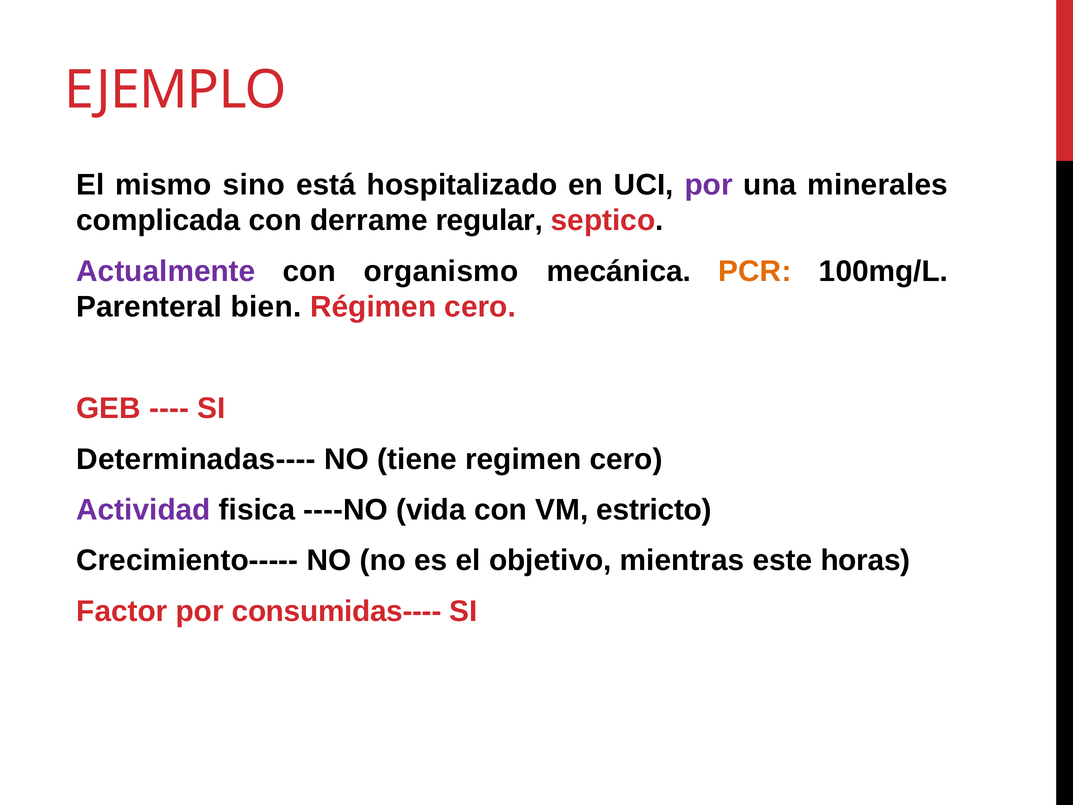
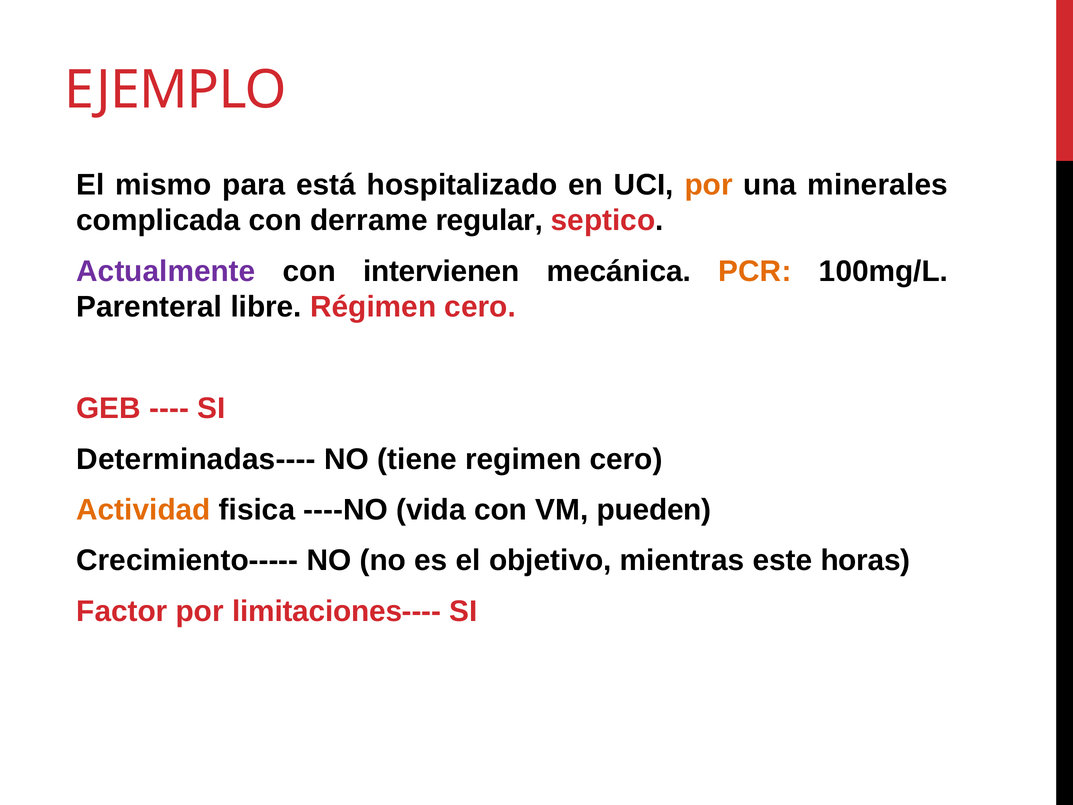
sino: sino -> para
por at (709, 185) colour: purple -> orange
organismo: organismo -> intervienen
bien: bien -> libre
Actividad colour: purple -> orange
estricto: estricto -> pueden
consumidas----: consumidas---- -> limitaciones----
